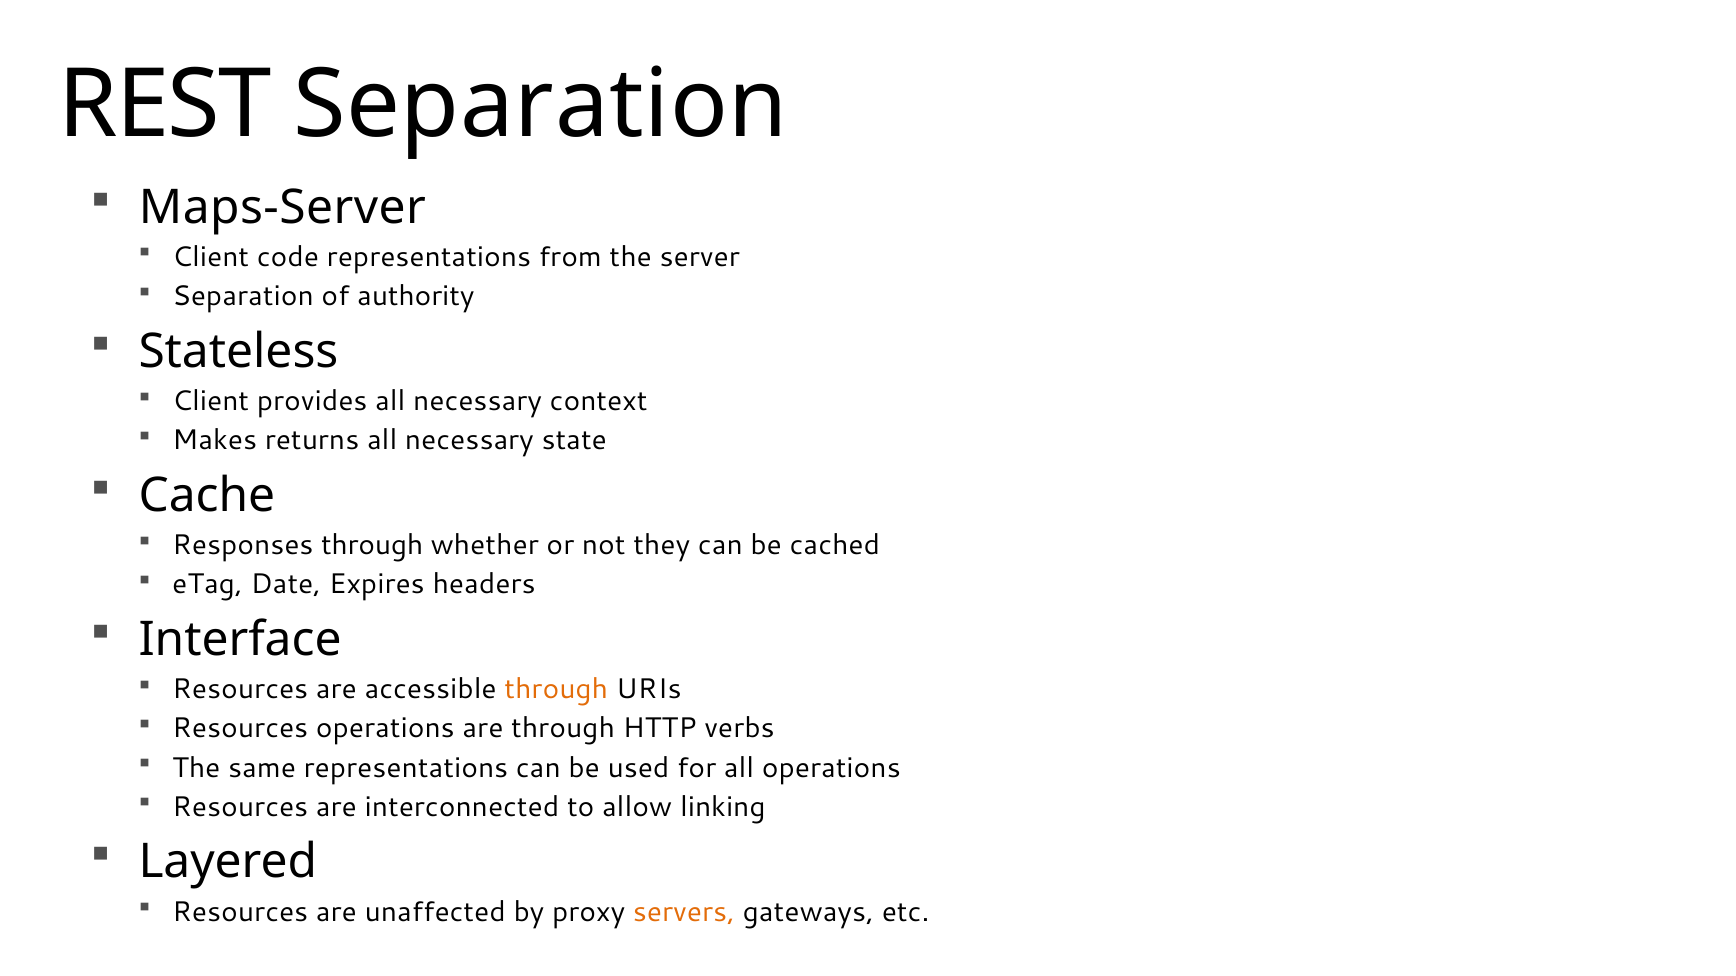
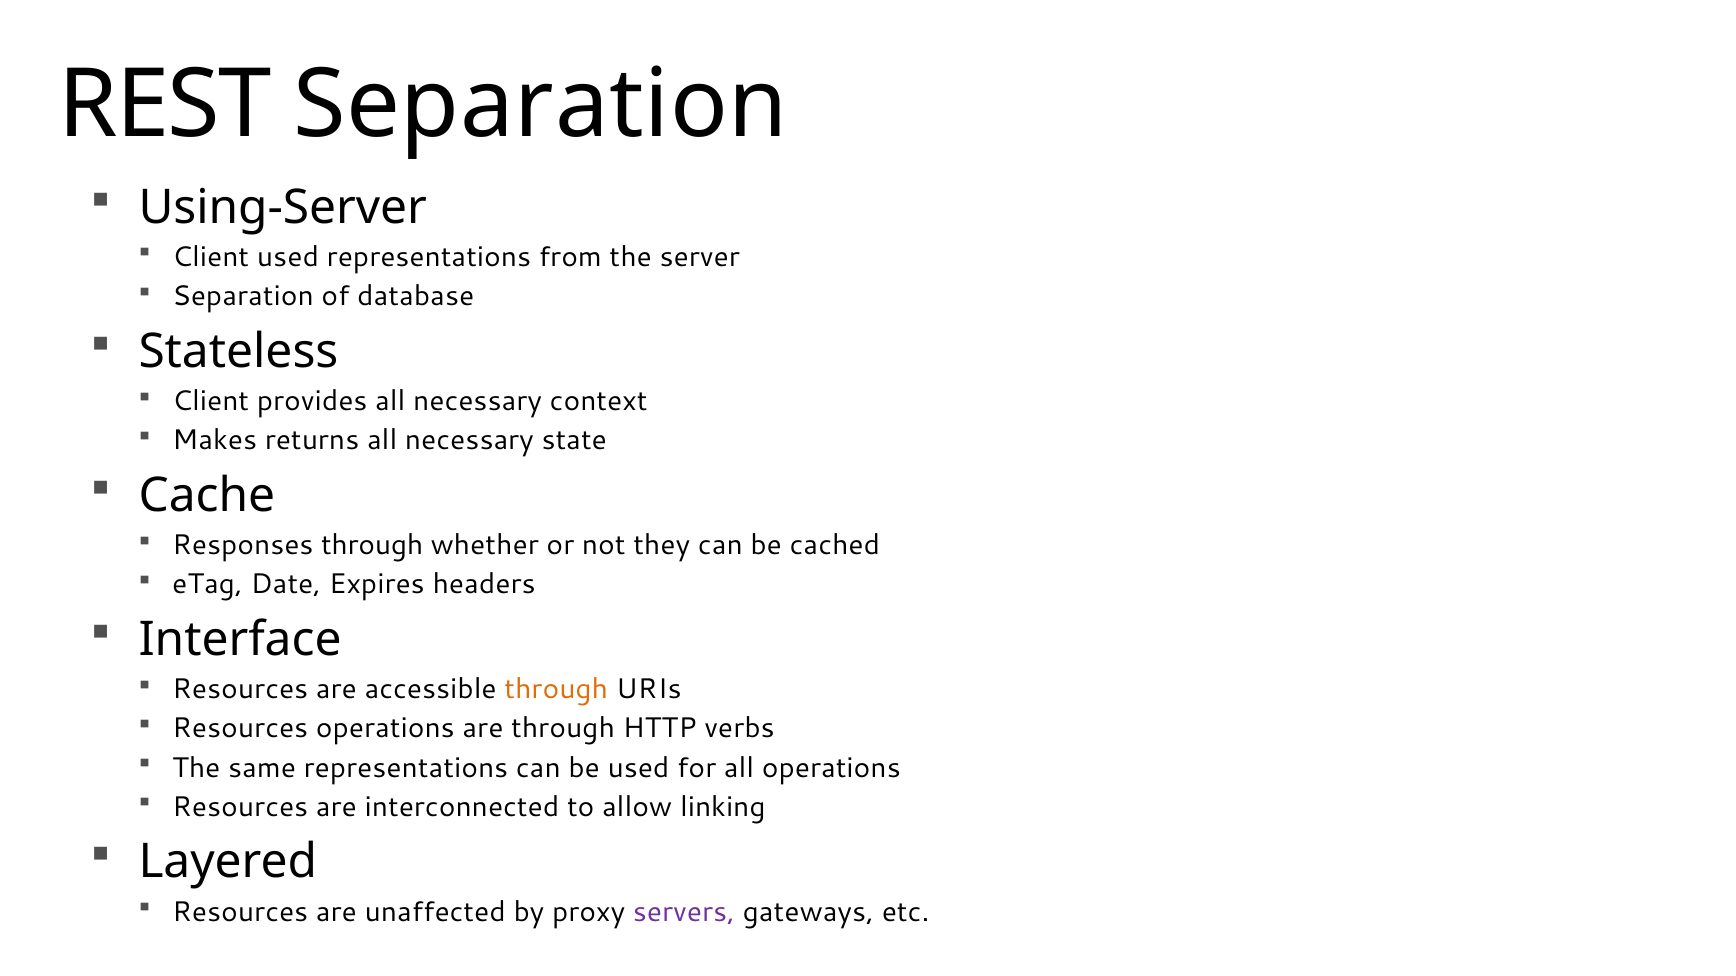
Maps-Server: Maps-Server -> Using-Server
Client code: code -> used
authority: authority -> database
servers colour: orange -> purple
